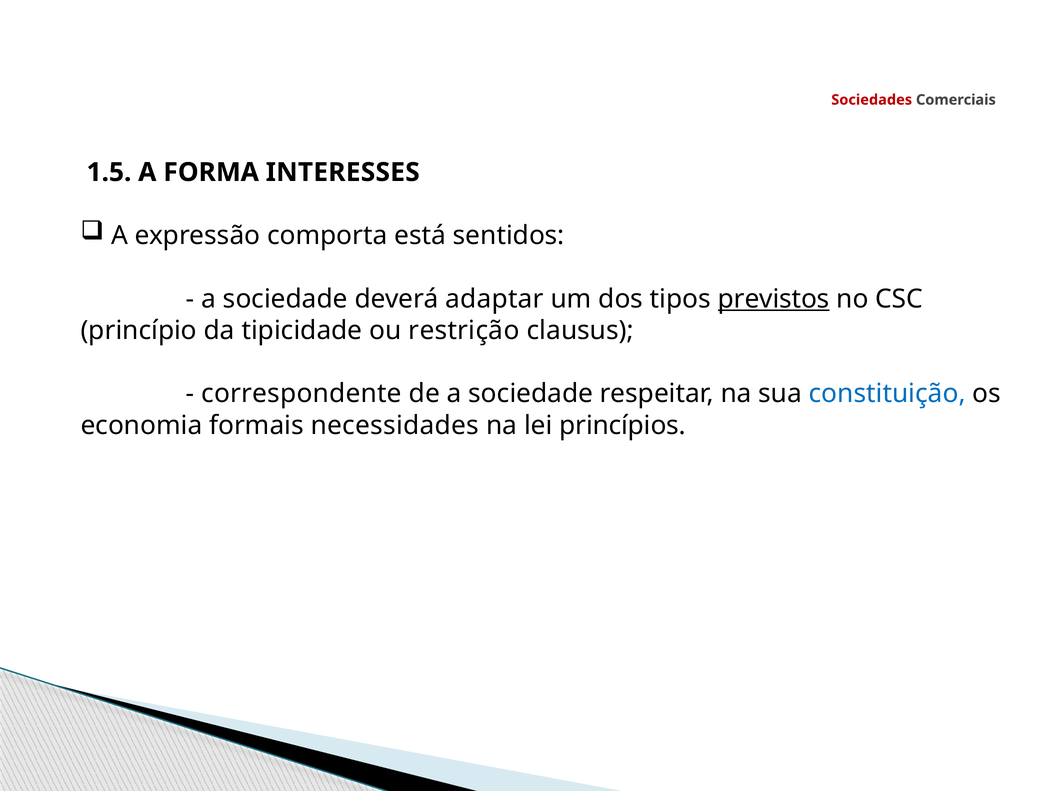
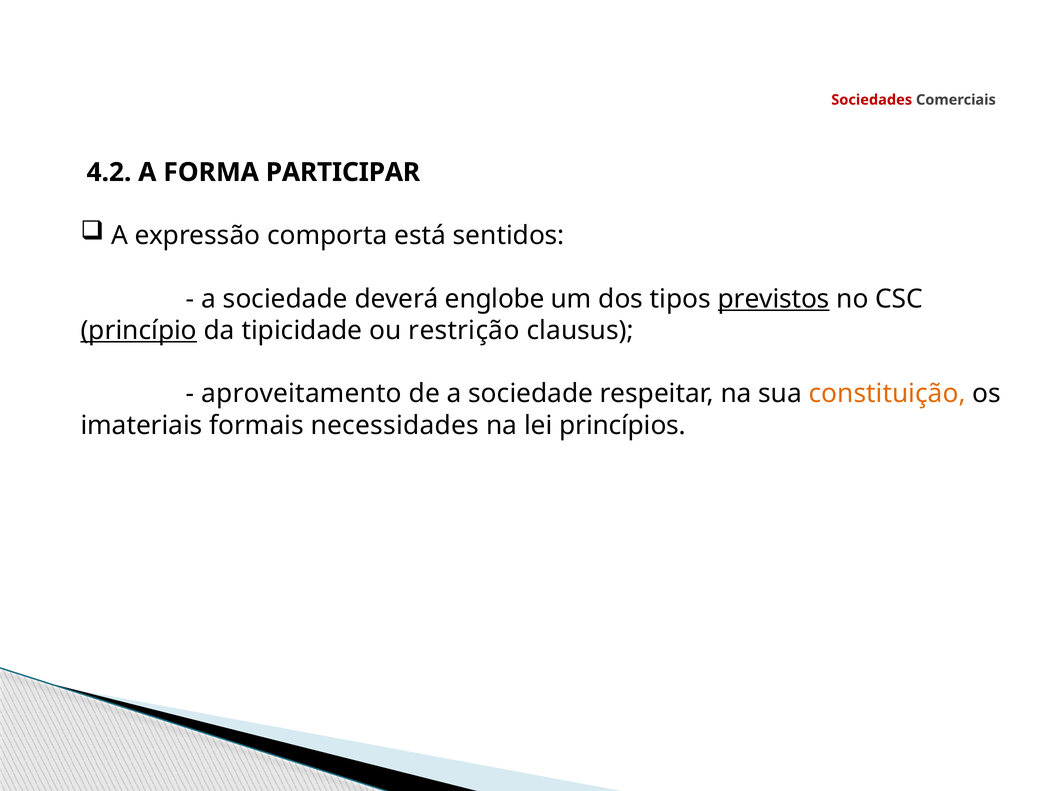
1.5: 1.5 -> 4.2
INTERESSES: INTERESSES -> PARTICIPAR
adaptar: adaptar -> englobe
princípio underline: none -> present
correspondente: correspondente -> aproveitamento
constituição colour: blue -> orange
economia: economia -> imateriais
